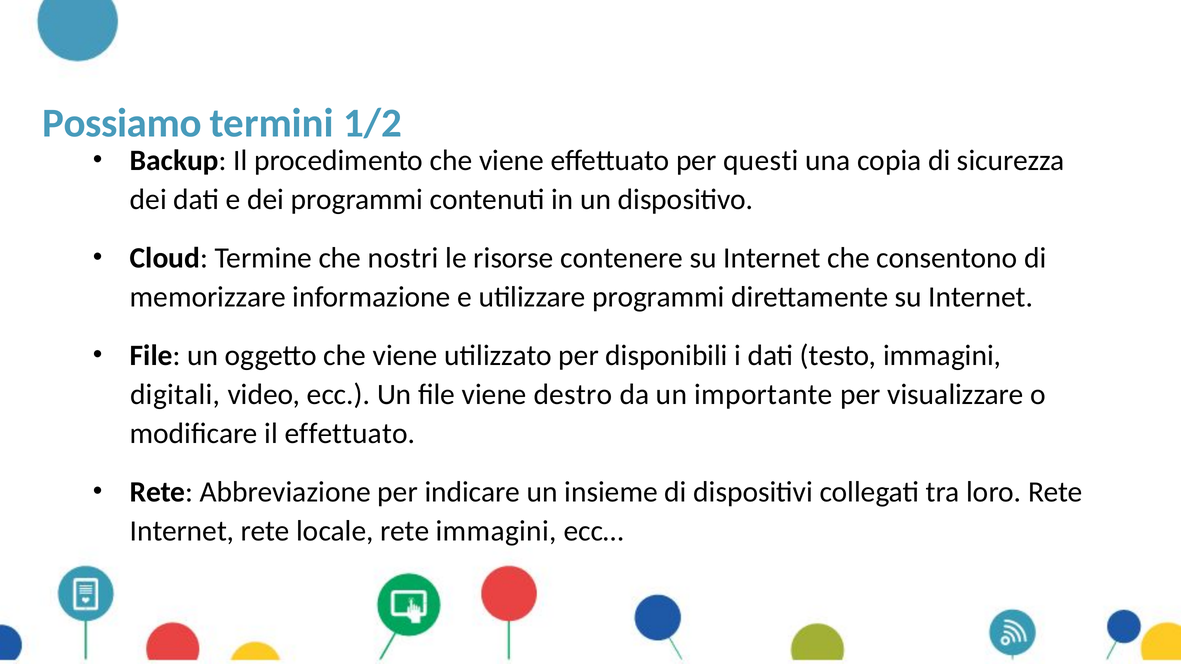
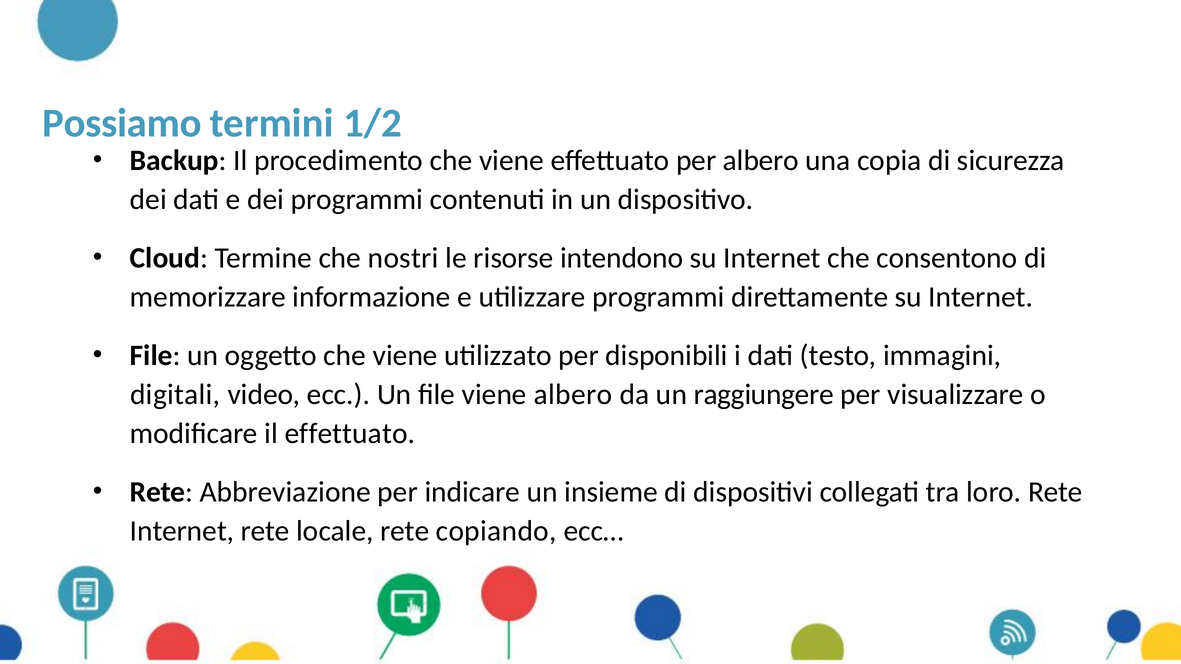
per questi: questi -> albero
contenere: contenere -> intendono
viene destro: destro -> albero
importante: importante -> raggiungere
rete immagini: immagini -> copiando
